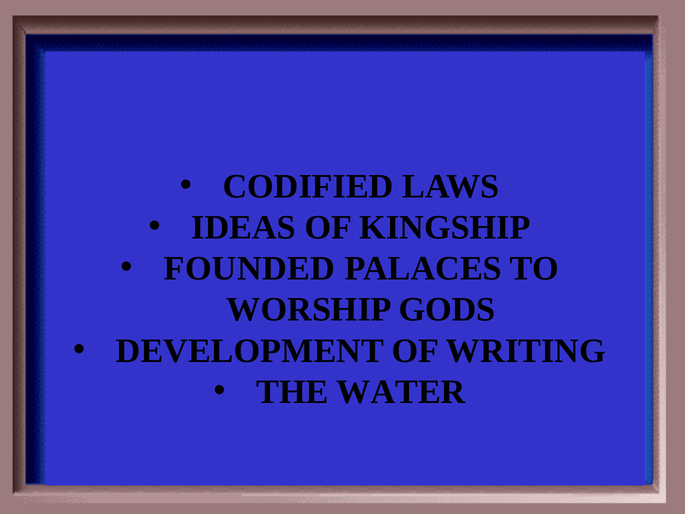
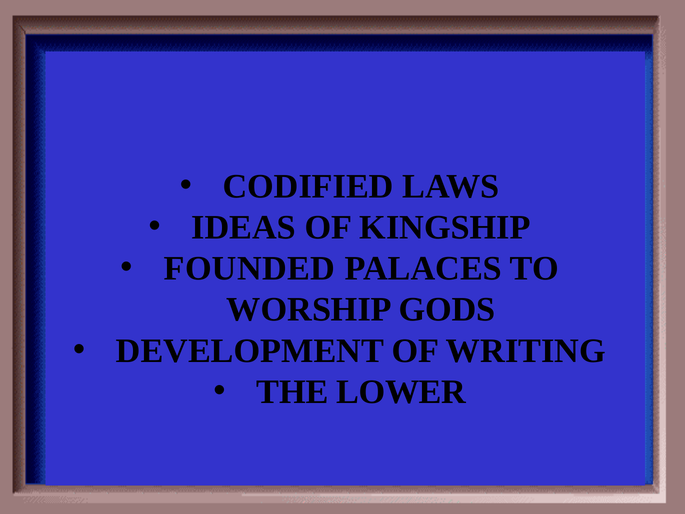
WATER: WATER -> LOWER
